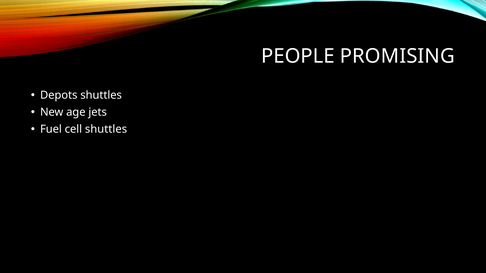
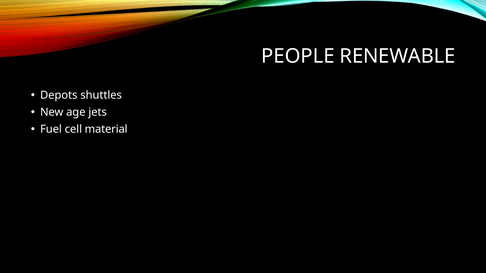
PROMISING: PROMISING -> RENEWABLE
cell shuttles: shuttles -> material
